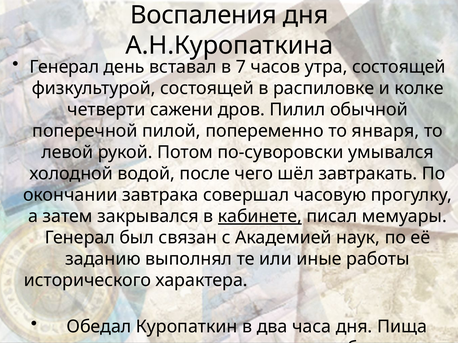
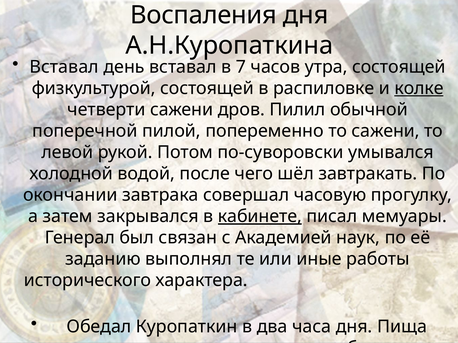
Генерал at (64, 67): Генерал -> Вставал
колке underline: none -> present
то января: января -> сажени
